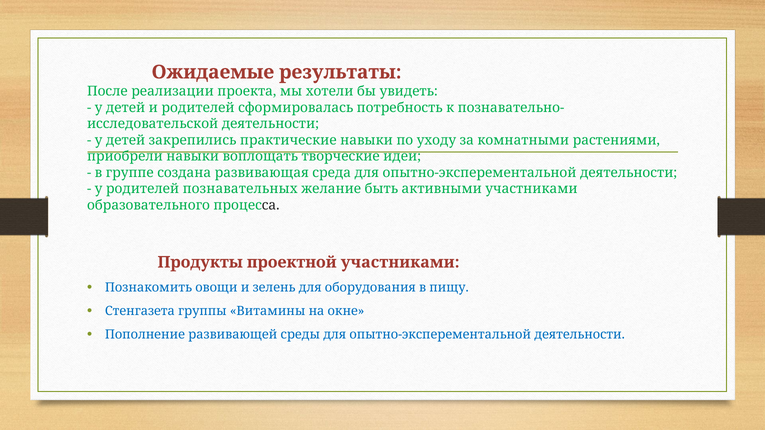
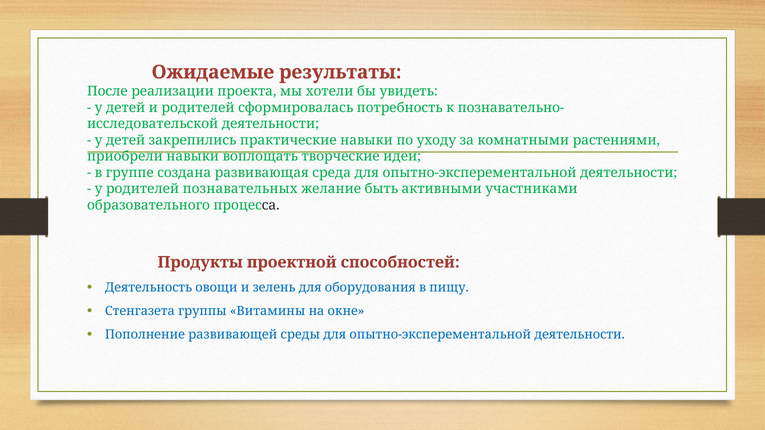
проектной участниками: участниками -> способностей
Познакомить: Познакомить -> Деятельность
